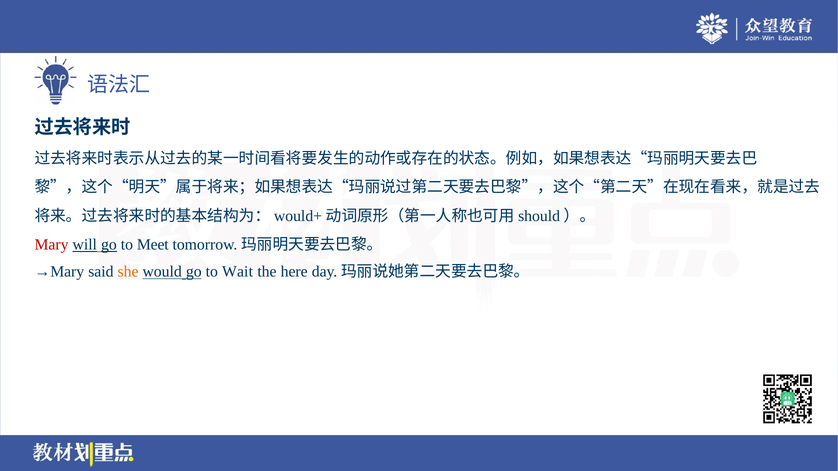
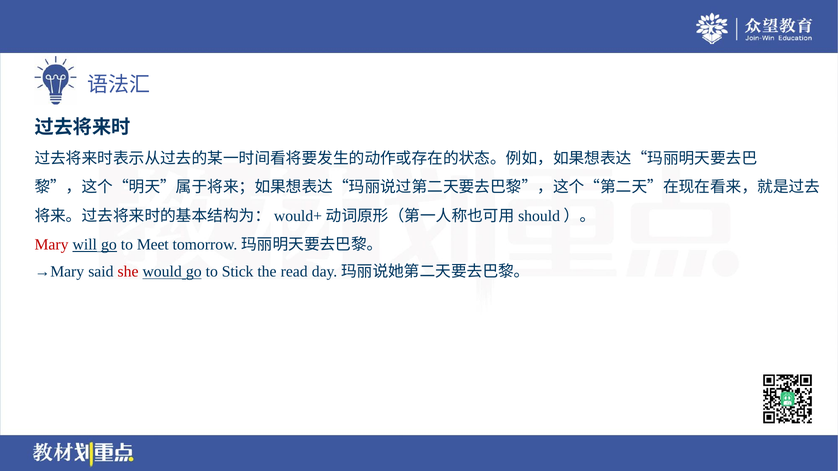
she colour: orange -> red
Wait: Wait -> Stick
here: here -> read
